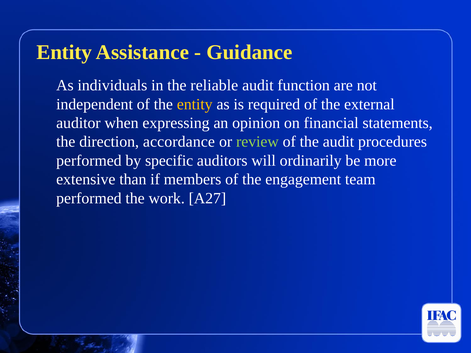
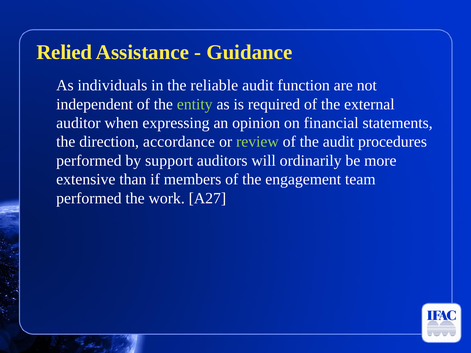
Entity at (64, 52): Entity -> Relied
entity at (195, 104) colour: yellow -> light green
specific: specific -> support
